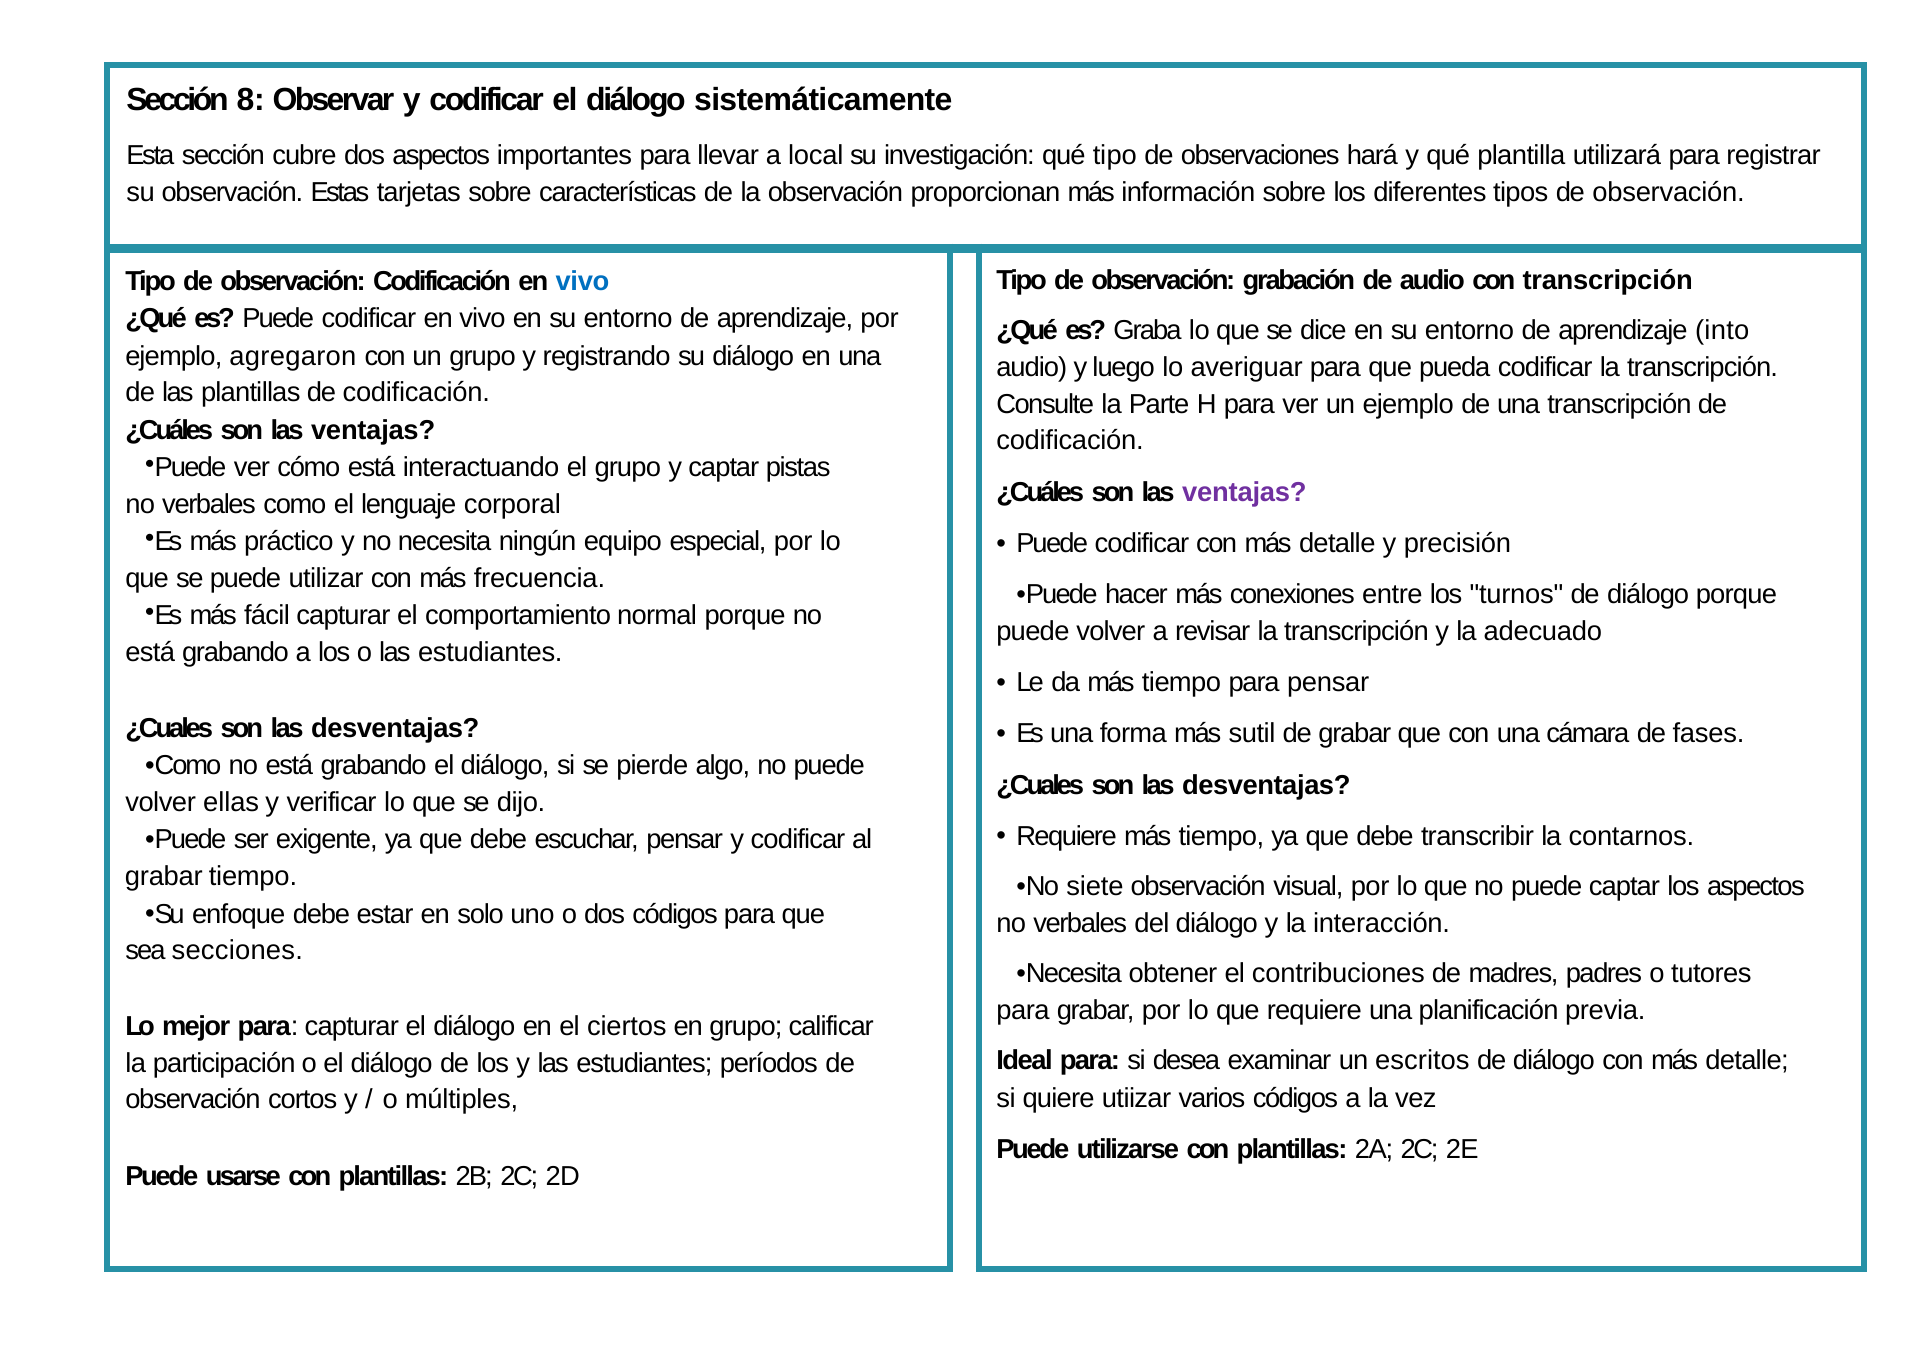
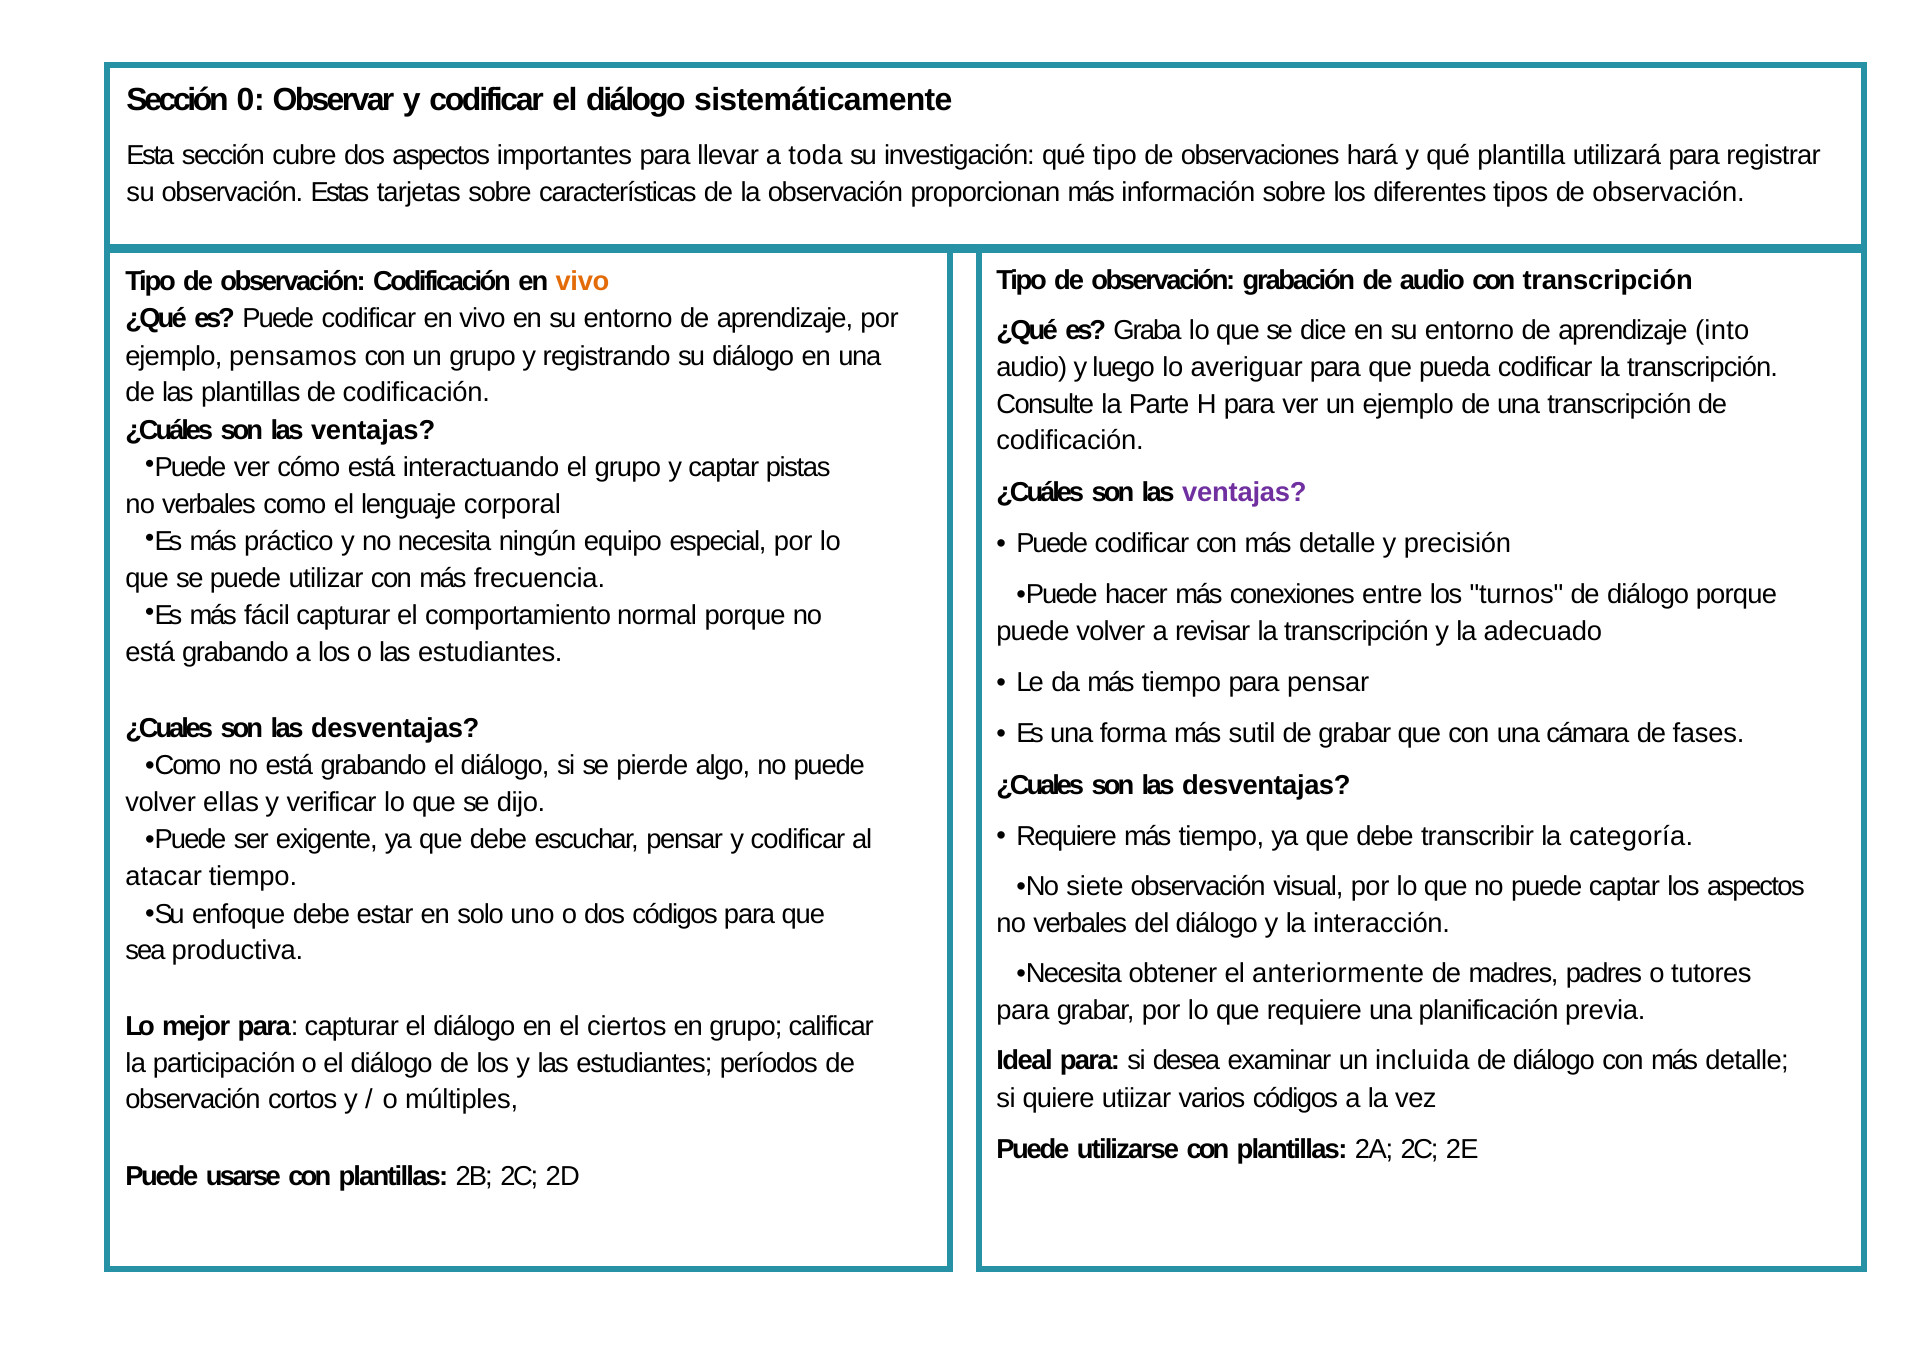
8: 8 -> 0
local: local -> toda
vivo at (582, 281) colour: blue -> orange
agregaron: agregaron -> pensamos
contarnos: contarnos -> categoría
grabar at (164, 876): grabar -> atacar
secciones: secciones -> productiva
contribuciones: contribuciones -> anteriormente
escritos: escritos -> incluida
